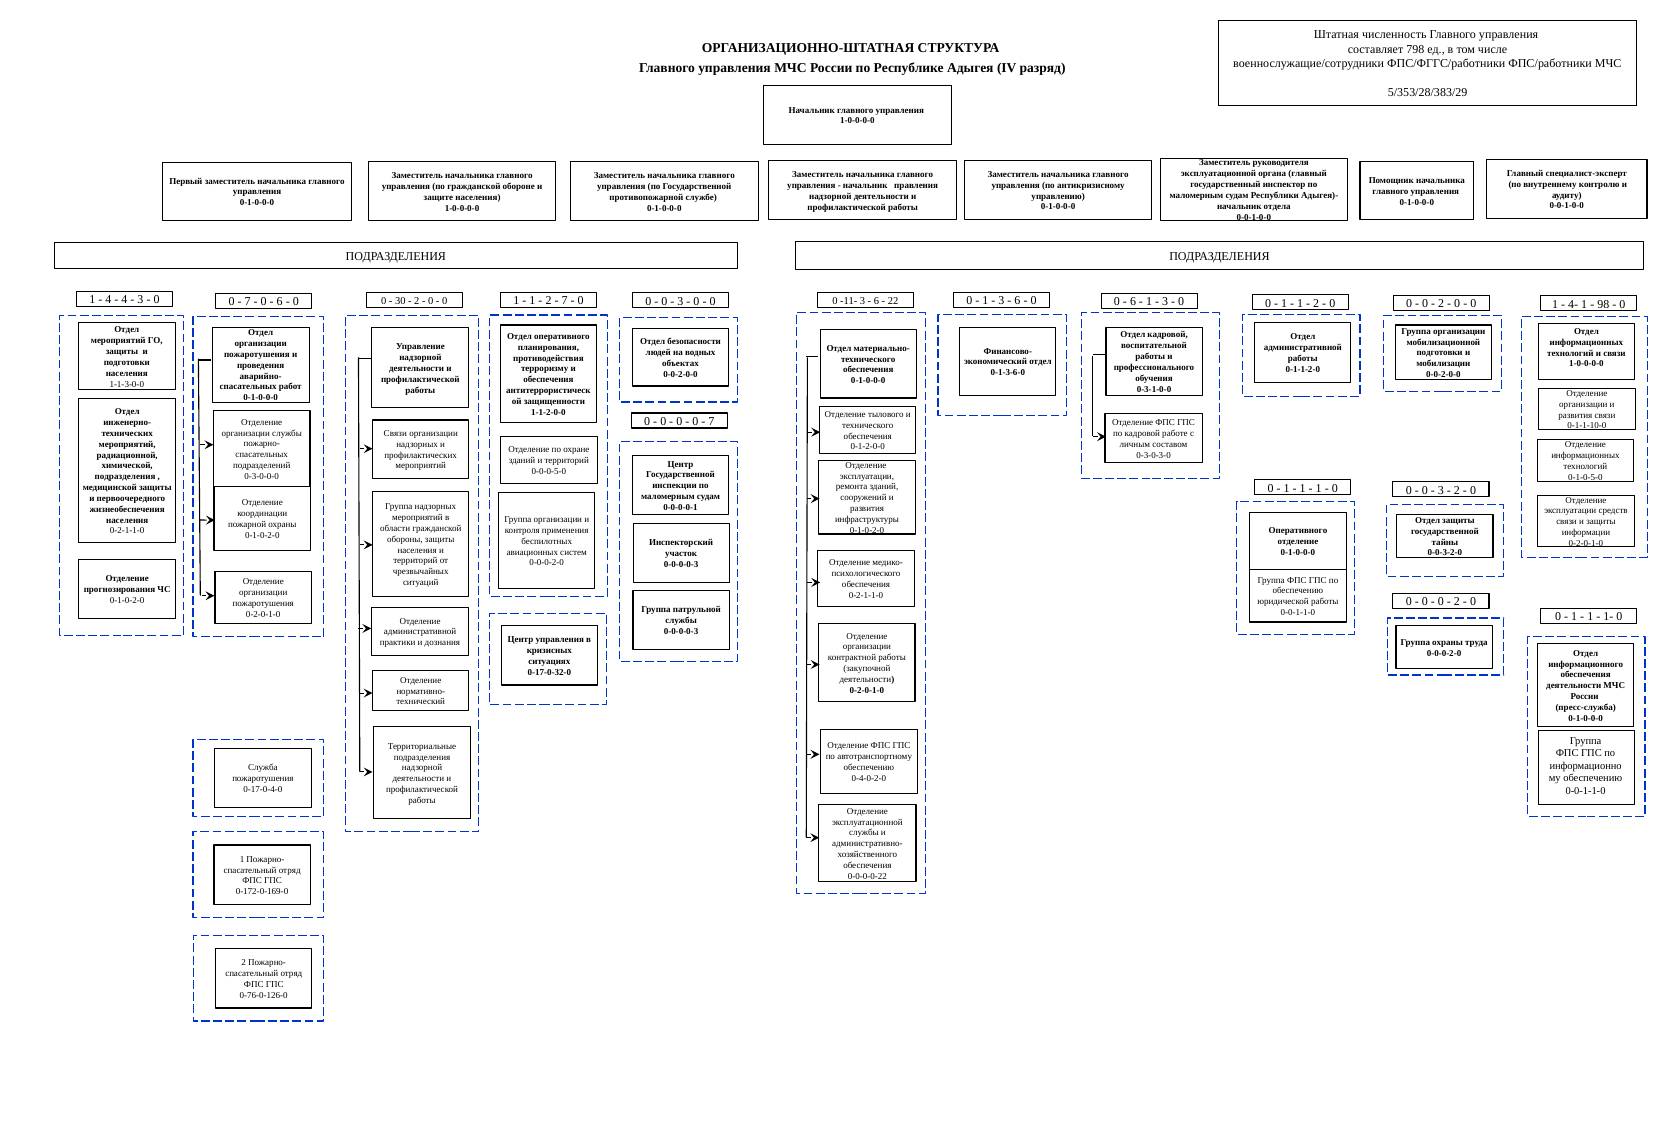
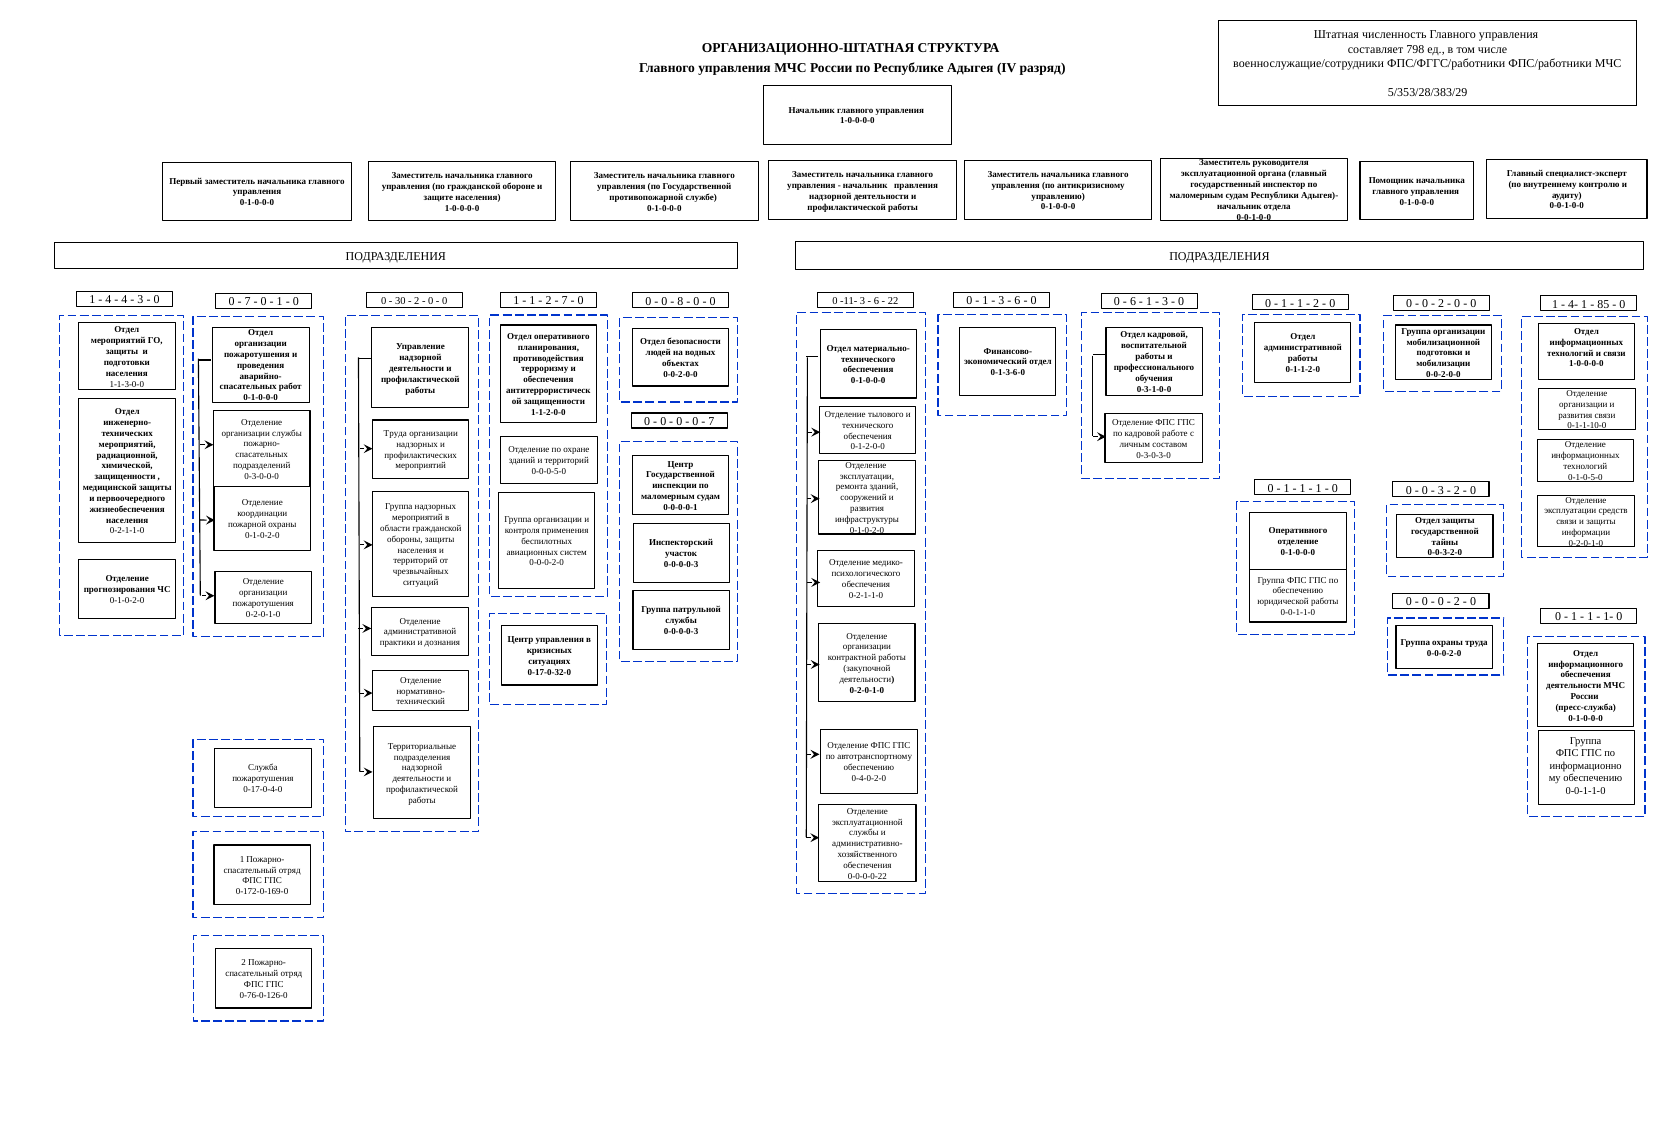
6 at (280, 302): 6 -> 1
3 at (680, 301): 3 -> 8
98: 98 -> 85
Связи at (395, 434): Связи -> Труда
подразделения at (125, 477): подразделения -> защищенности
